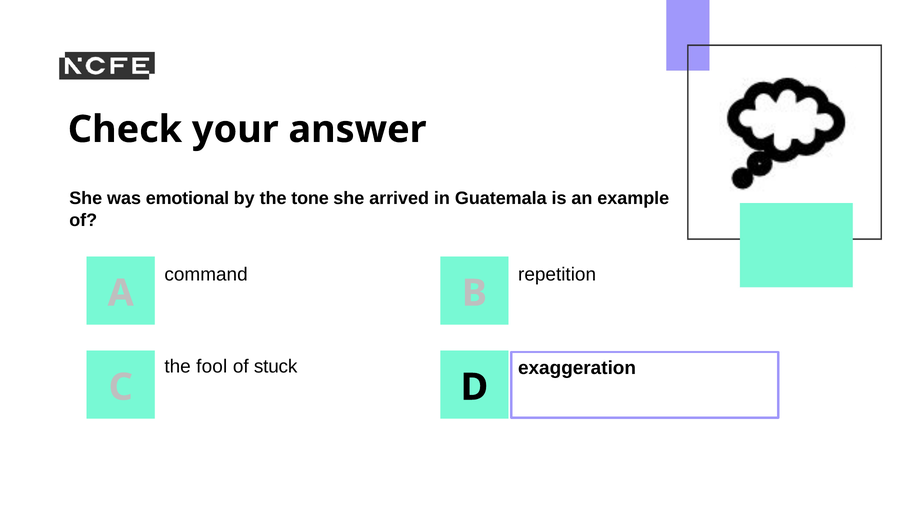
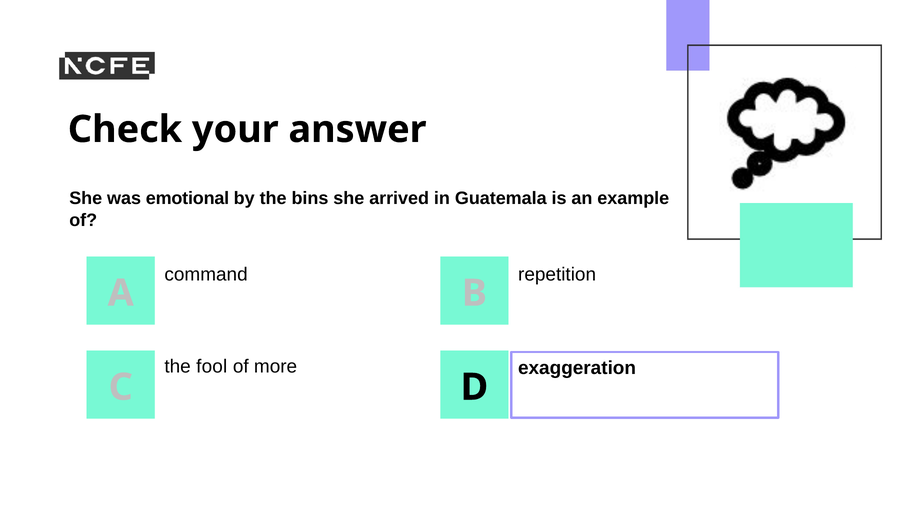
tone: tone -> bins
stuck: stuck -> more
